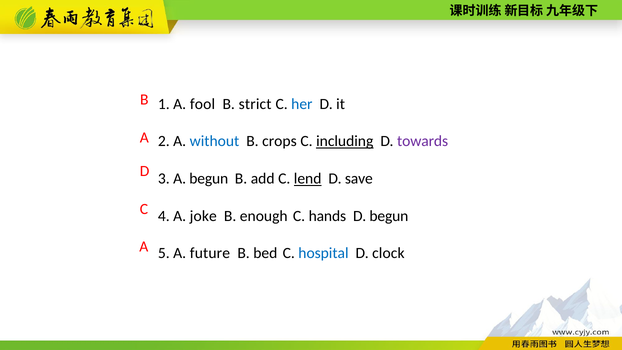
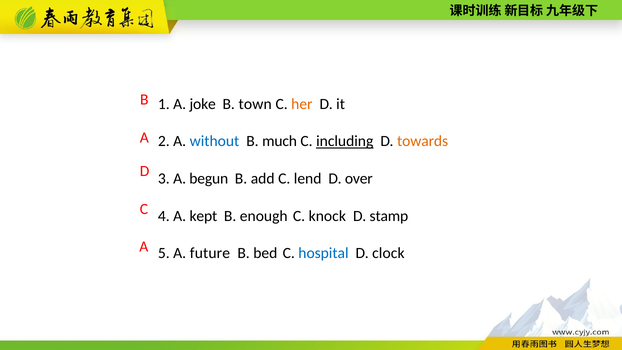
fool: fool -> joke
strict: strict -> town
her colour: blue -> orange
crops: crops -> much
towards colour: purple -> orange
lend underline: present -> none
save: save -> over
joke: joke -> kept
hands: hands -> knock
D begun: begun -> stamp
